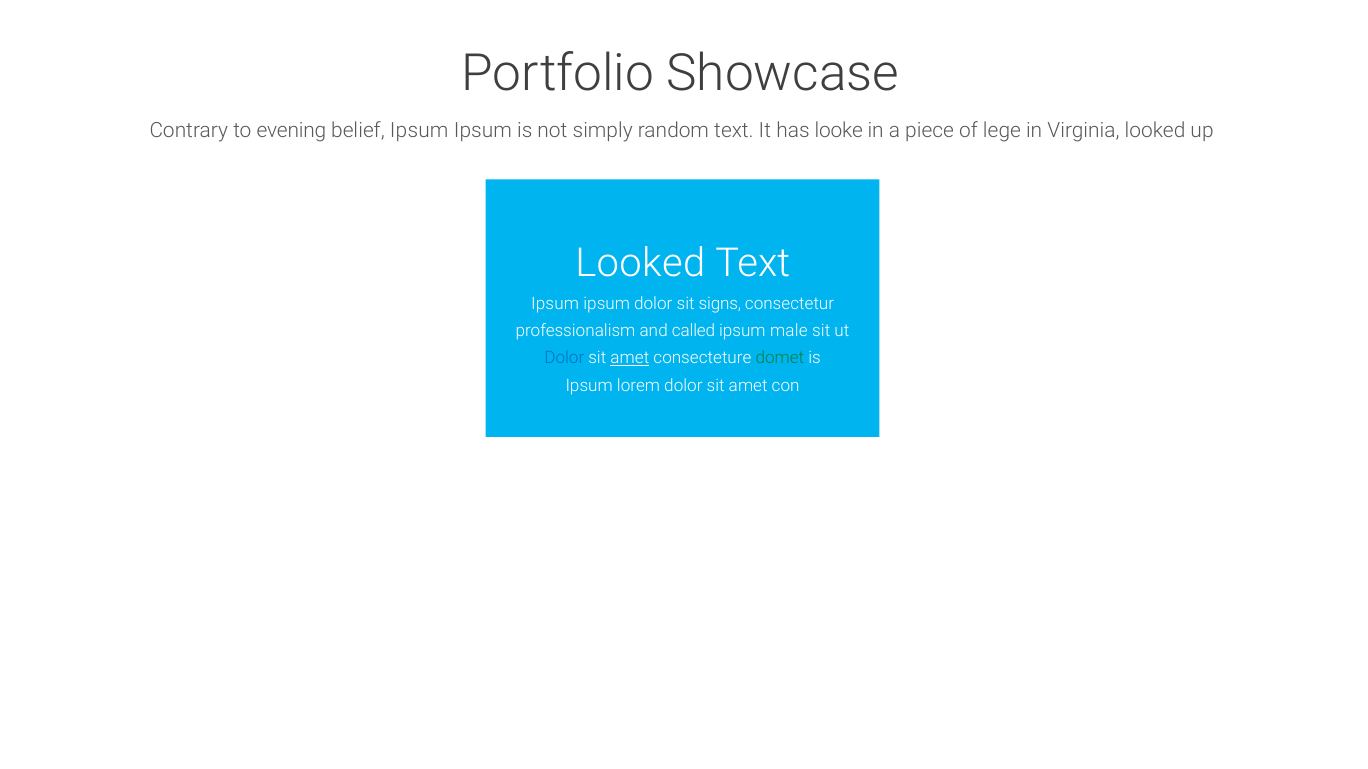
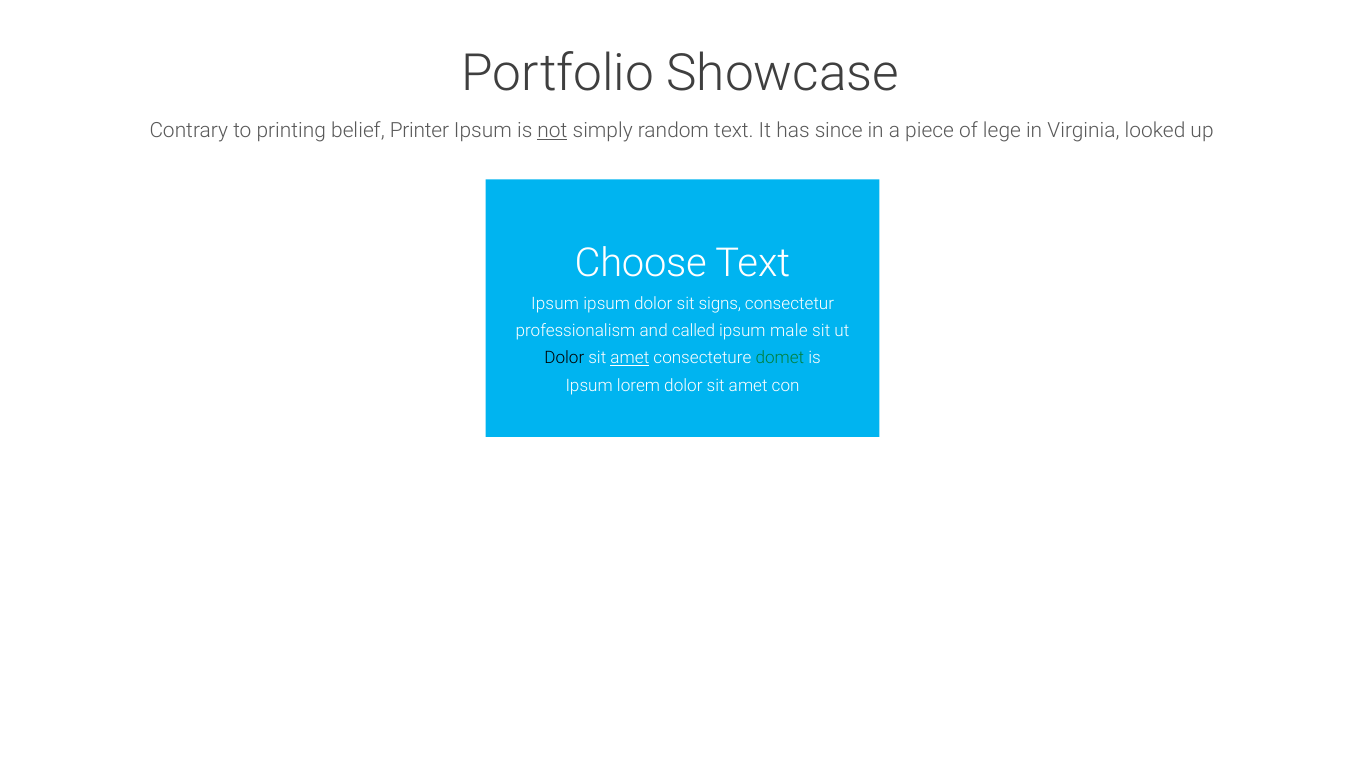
evening: evening -> printing
belief Ipsum: Ipsum -> Printer
not underline: none -> present
looke: looke -> since
Looked at (640, 263): Looked -> Choose
Dolor at (564, 358) colour: blue -> black
